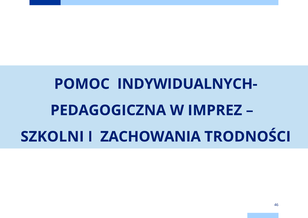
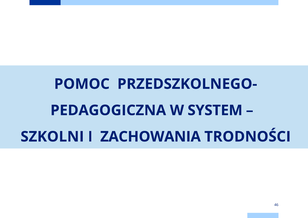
INDYWIDUALNYCH-: INDYWIDUALNYCH- -> PRZEDSZKOLNEGO-
IMPREZ: IMPREZ -> SYSTEM
